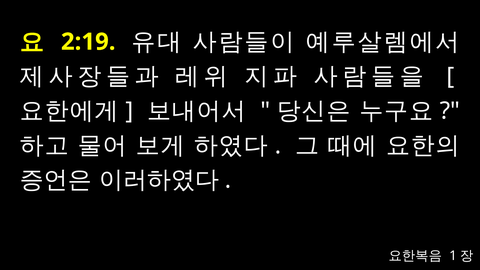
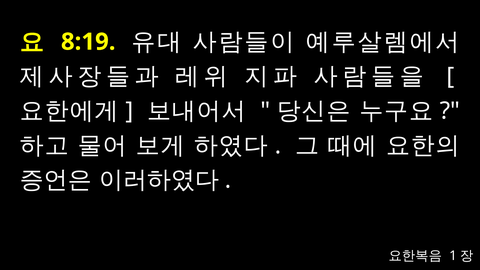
2:19: 2:19 -> 8:19
